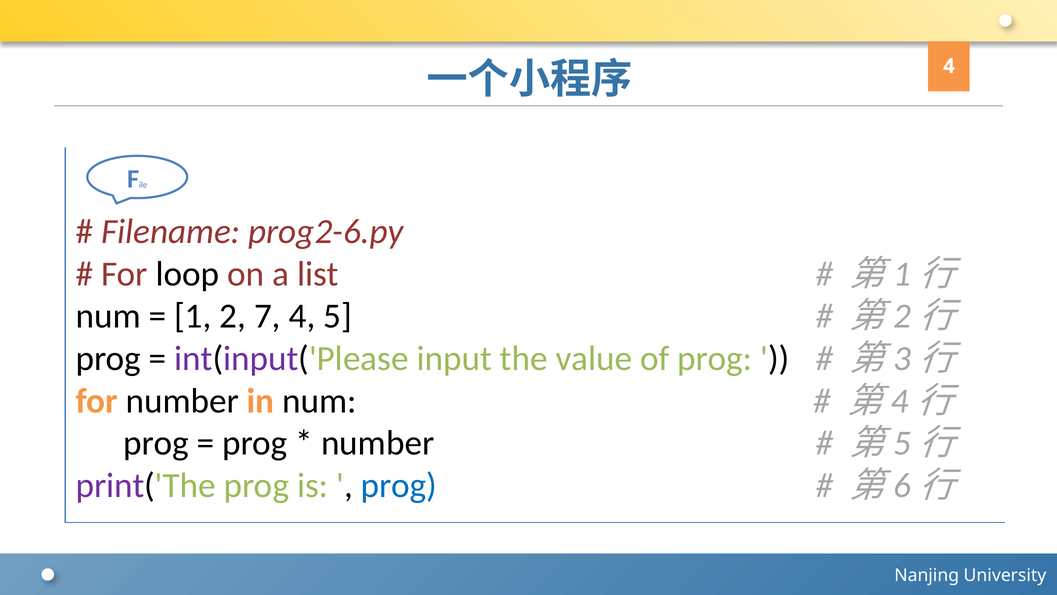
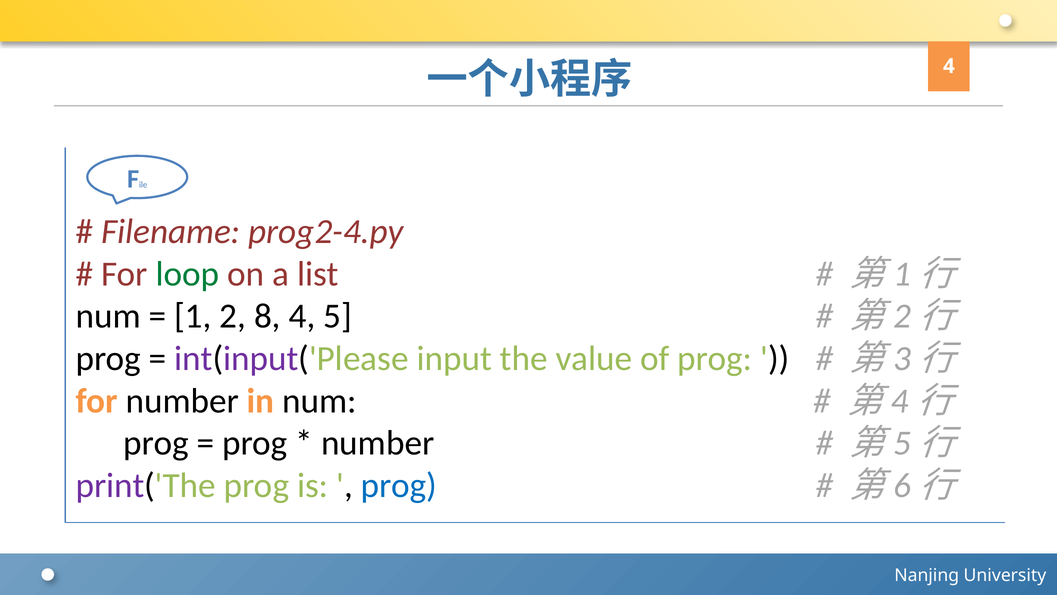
prog2-6.py: prog2-6.py -> prog2-4.py
loop colour: black -> green
7: 7 -> 8
